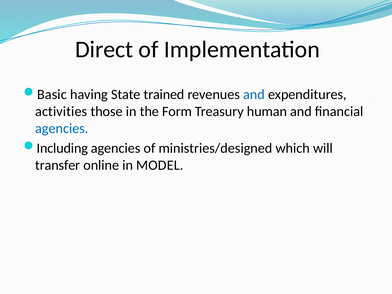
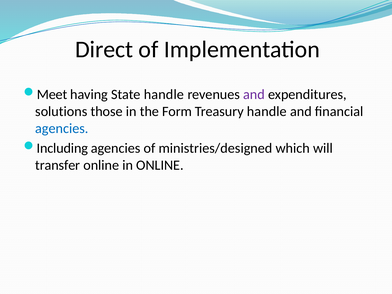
Basic: Basic -> Meet
State trained: trained -> handle
and at (254, 94) colour: blue -> purple
activities: activities -> solutions
Treasury human: human -> handle
in MODEL: MODEL -> ONLINE
